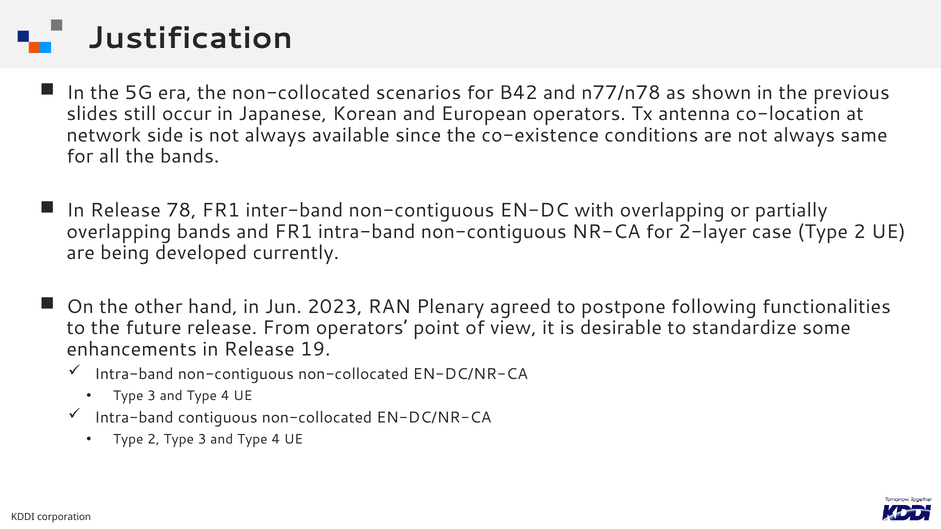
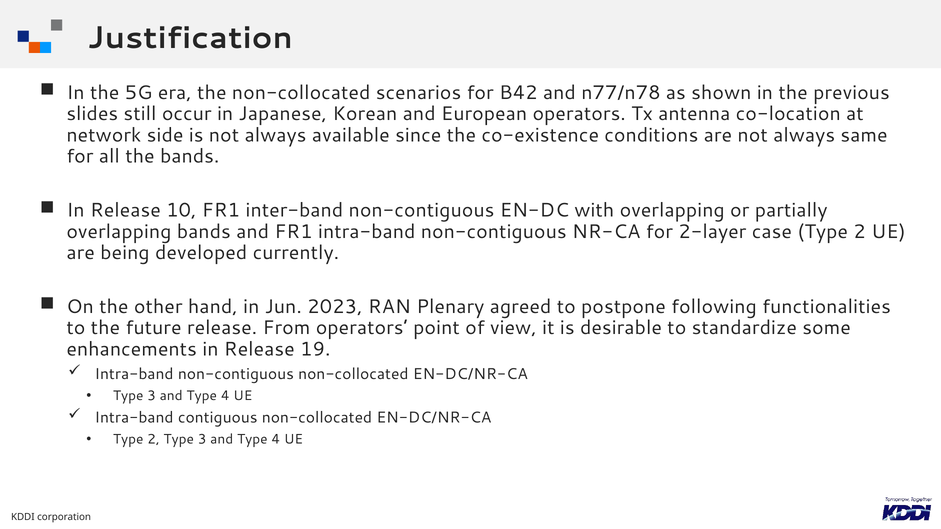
78: 78 -> 10
